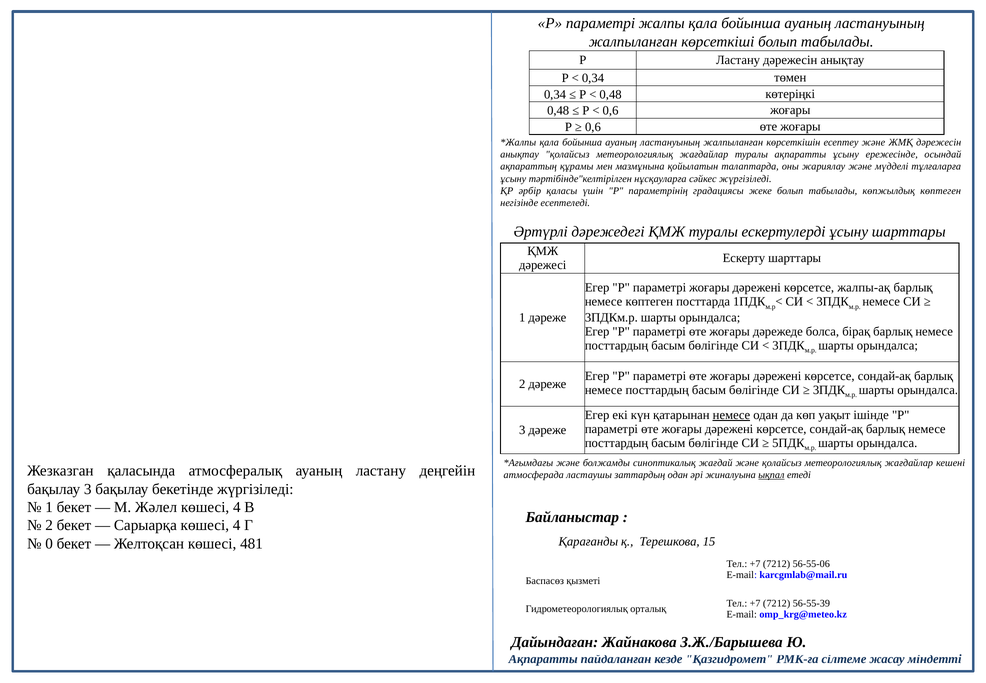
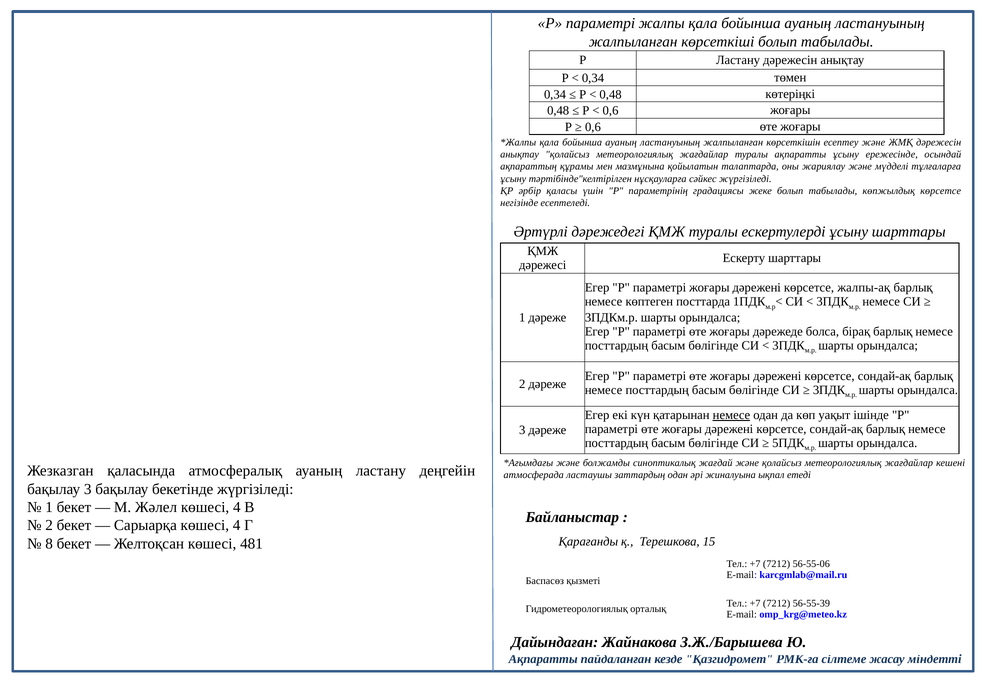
көпжылдық көптеген: көптеген -> көрсетсе
ықпал underline: present -> none
0: 0 -> 8
